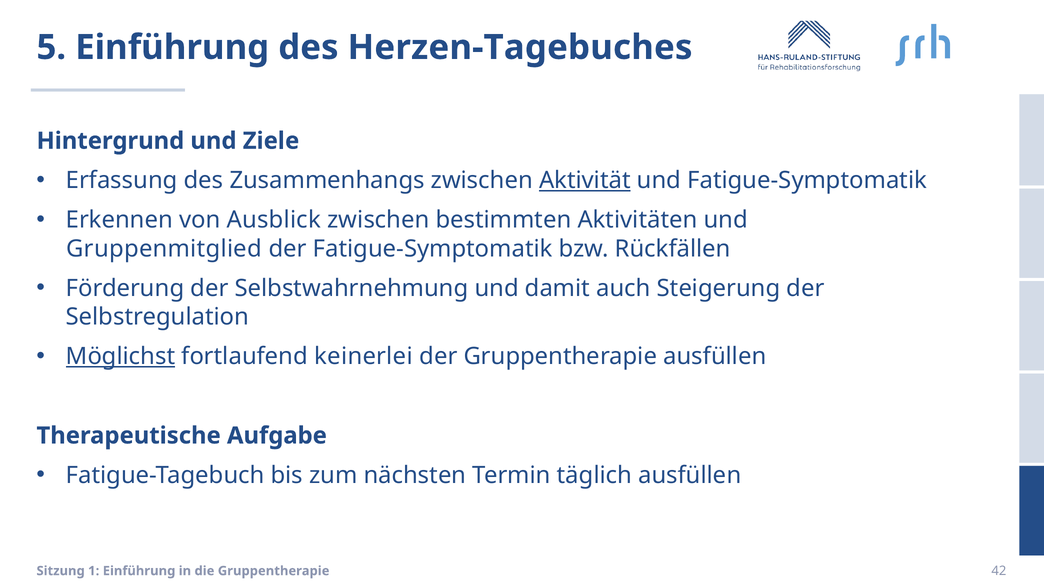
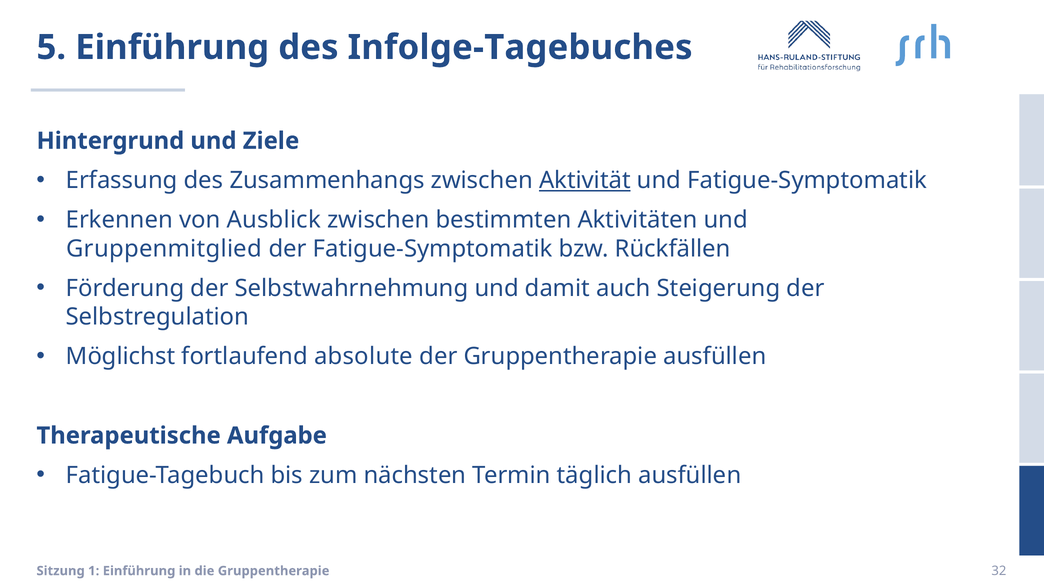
Herzen-Tagebuches: Herzen-Tagebuches -> Infolge-Tagebuches
Möglichst underline: present -> none
keinerlei: keinerlei -> absolute
42: 42 -> 32
